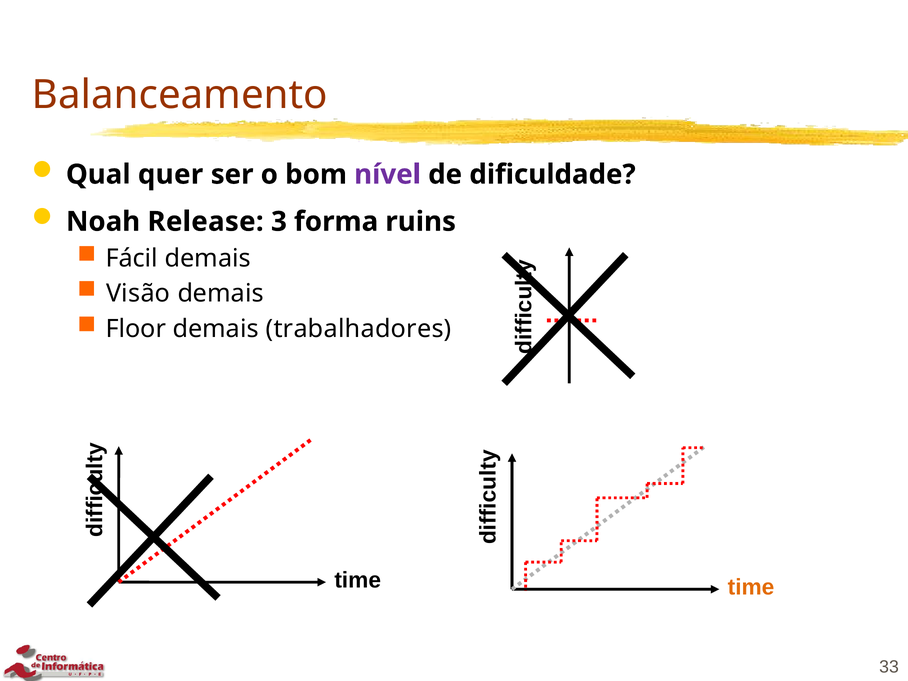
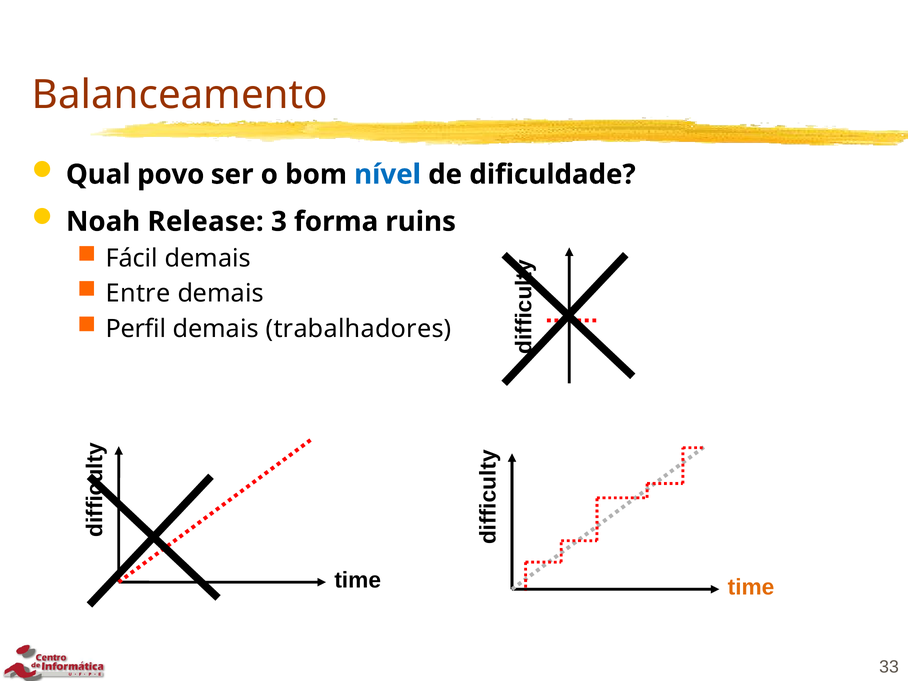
quer: quer -> povo
nível colour: purple -> blue
Visão: Visão -> Entre
Floor: Floor -> Perfil
